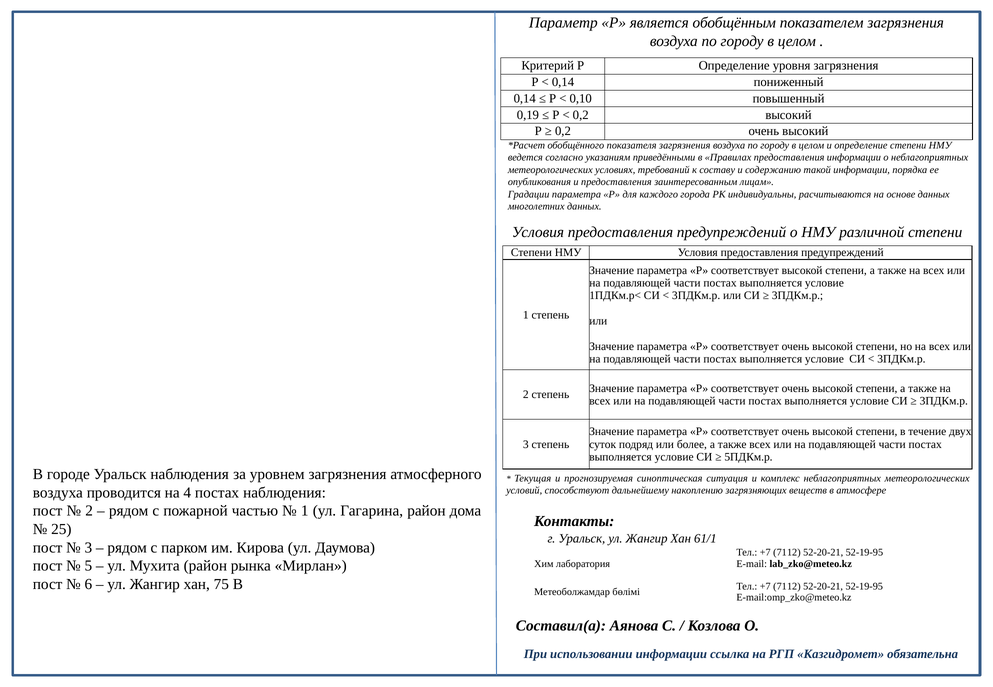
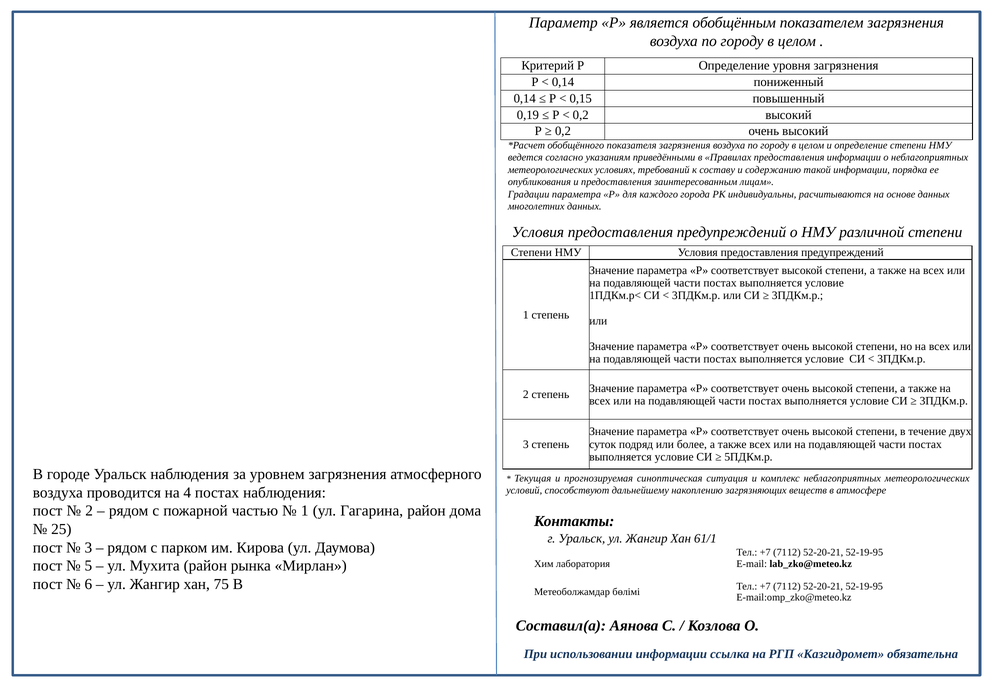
0,10: 0,10 -> 0,15
